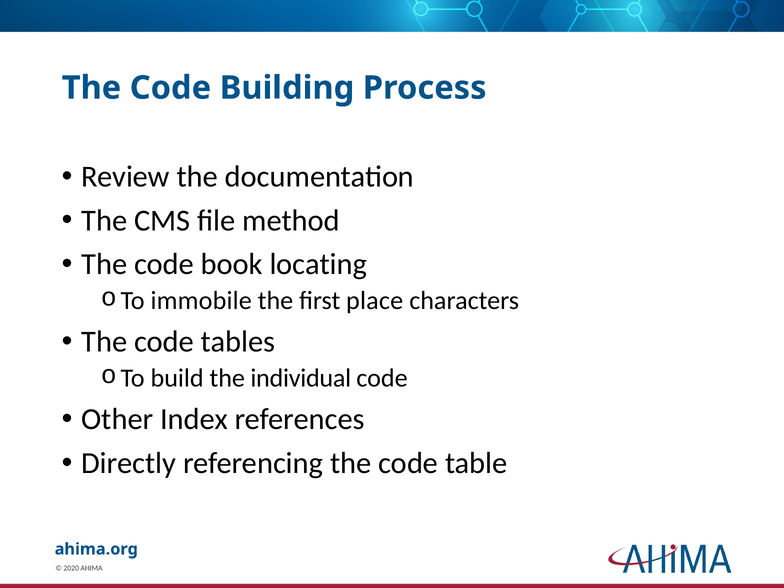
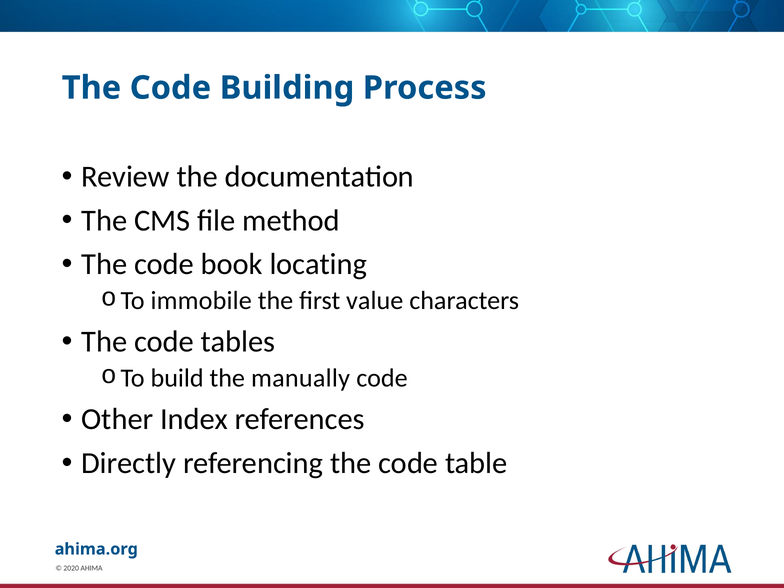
place: place -> value
individual: individual -> manually
